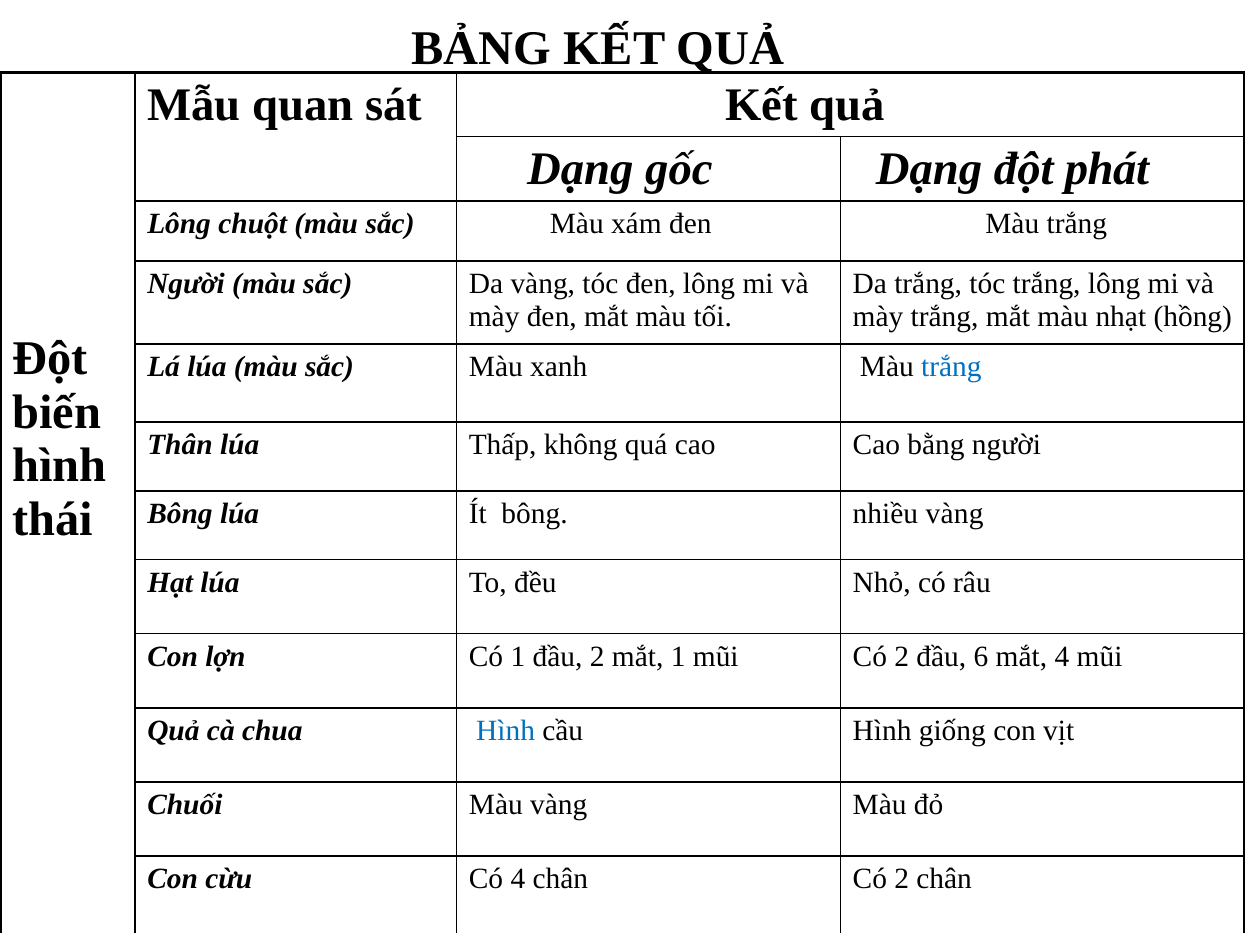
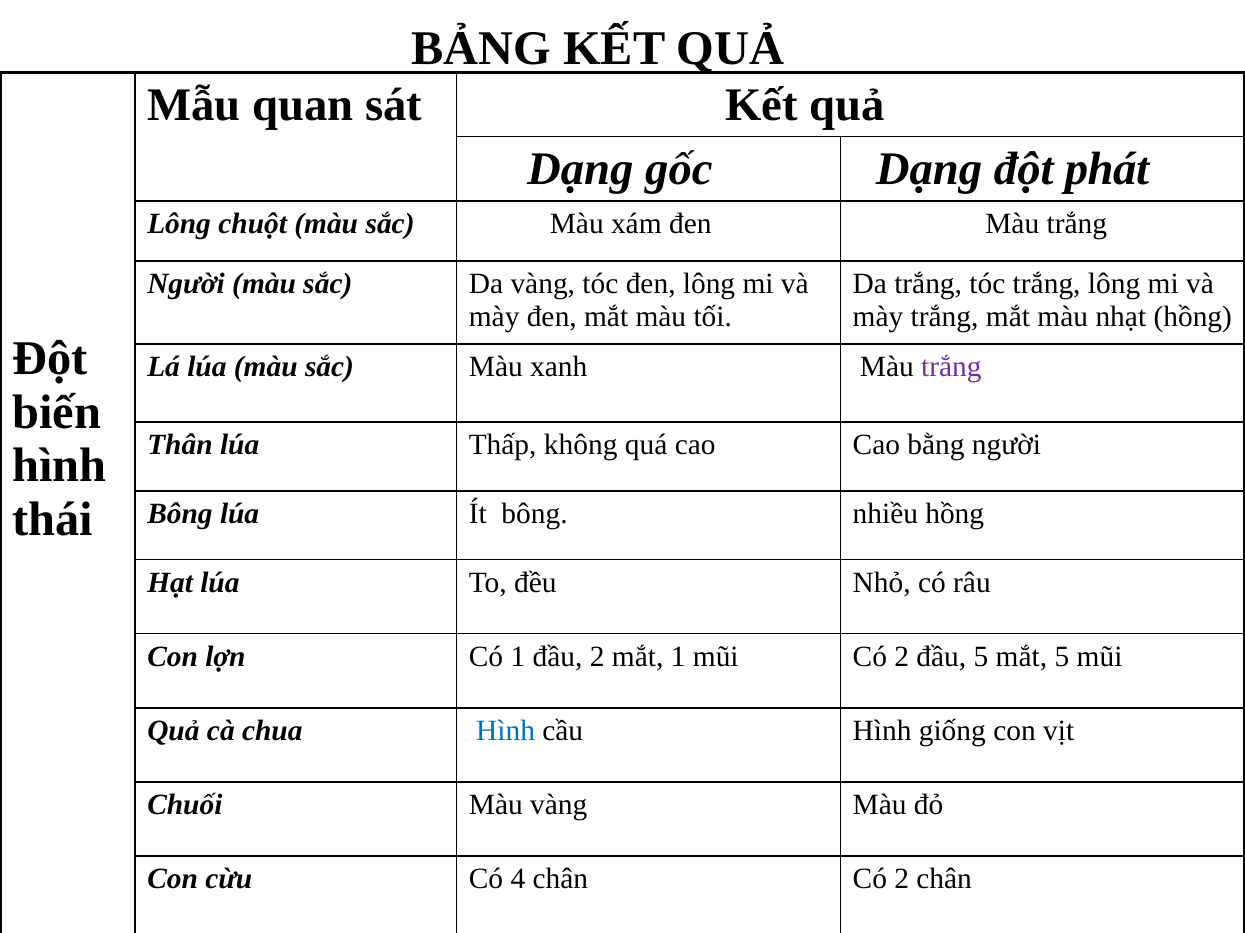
trắng at (951, 367) colour: blue -> purple
nhiều vàng: vàng -> hồng
đầu 6: 6 -> 5
mắt 4: 4 -> 5
